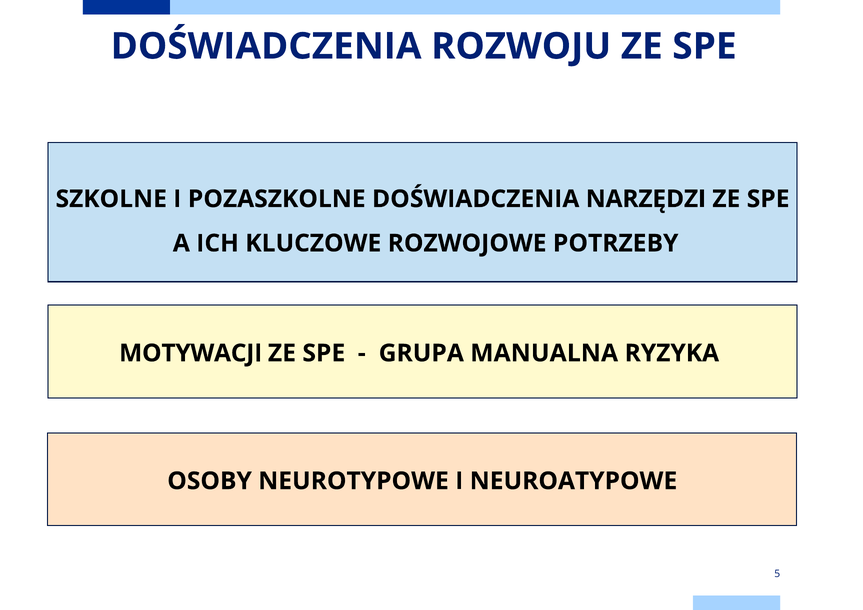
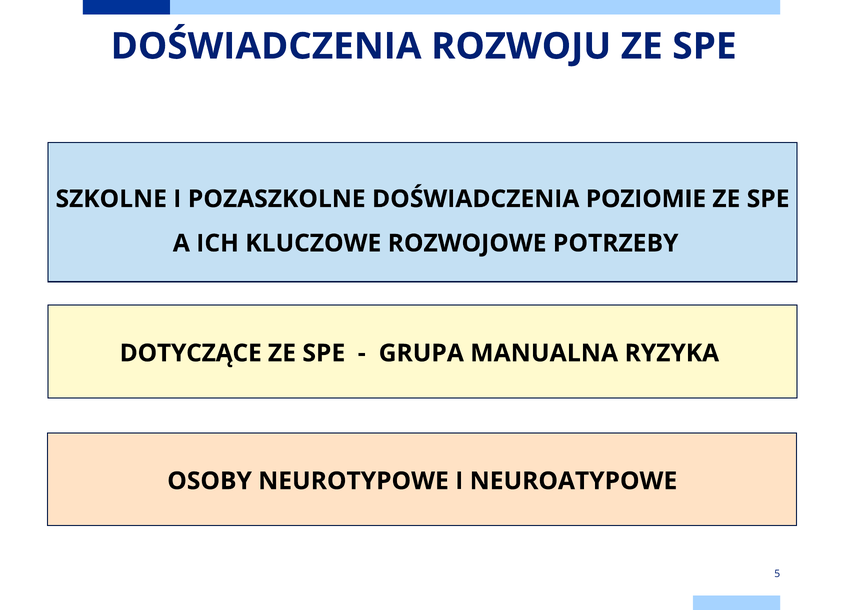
NARZĘDZI: NARZĘDZI -> POZIOMIE
MOTYWACJI: MOTYWACJI -> DOTYCZĄCE
